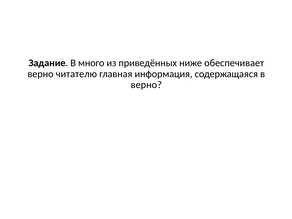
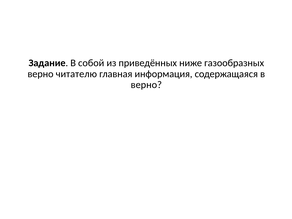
много: много -> собой
обеспечивает: обеспечивает -> газообразных
